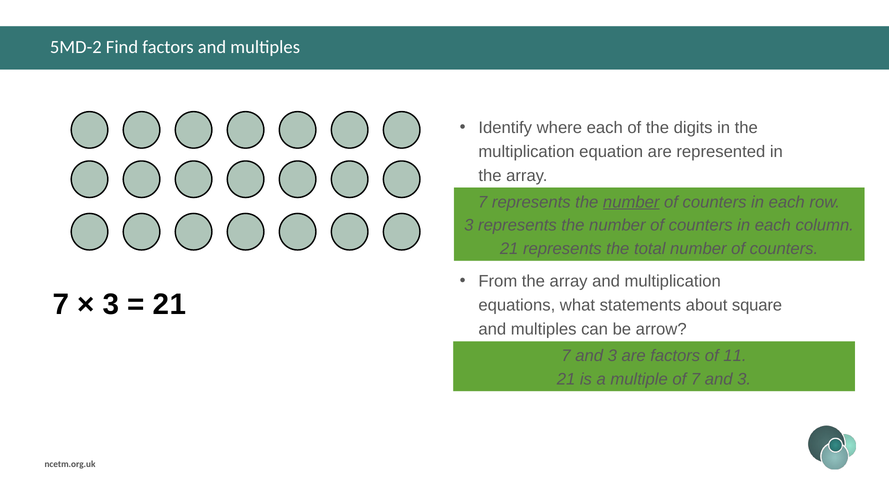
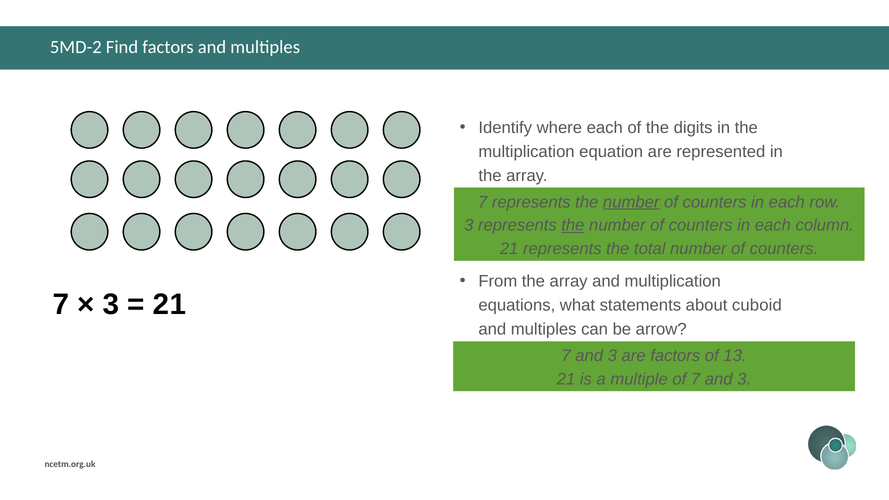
the at (573, 225) underline: none -> present
square: square -> cuboid
11: 11 -> 13
